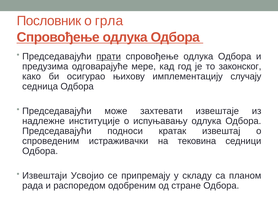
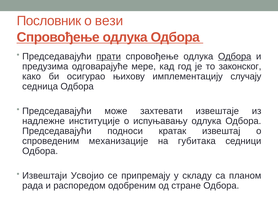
грла: грла -> вези
Одбора at (235, 56) underline: none -> present
истраживачки: истраживачки -> механизације
тековина: тековина -> губитака
